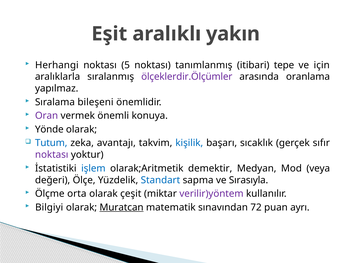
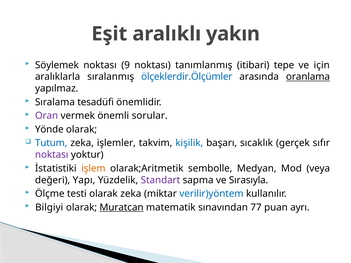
Herhangi: Herhangi -> Söylemek
5: 5 -> 9
ölçeklerdir.Ölçümler colour: purple -> blue
oranlama underline: none -> present
bileşeni: bileşeni -> tesadüfi
konuya: konuya -> sorular
avantajı: avantajı -> işlemler
işlem colour: blue -> orange
demektir: demektir -> sembolle
Ölçe: Ölçe -> Yapı
Standart colour: blue -> purple
orta: orta -> testi
olarak çeşit: çeşit -> zeka
verilir)yöntem colour: purple -> blue
72: 72 -> 77
